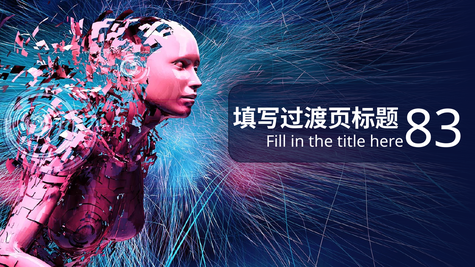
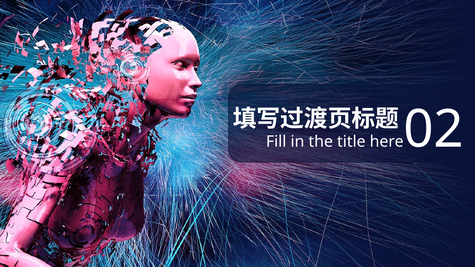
83: 83 -> 02
